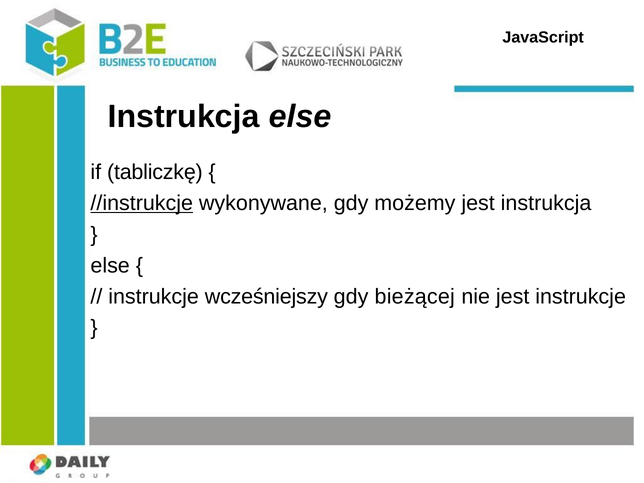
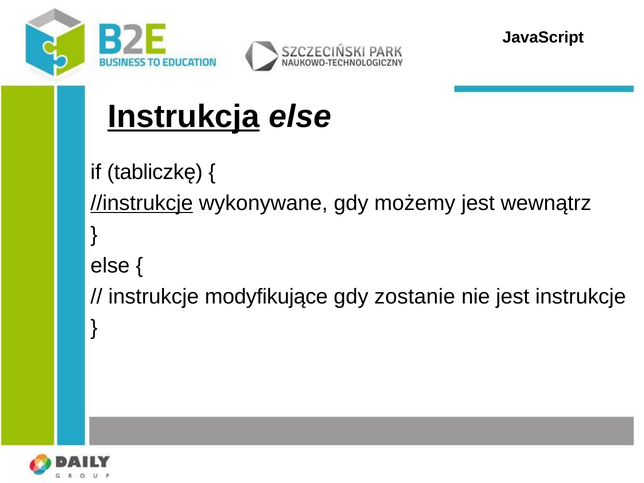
Instrukcja at (184, 117) underline: none -> present
jest instrukcja: instrukcja -> wewnątrz
wcześniejszy: wcześniejszy -> modyfikujące
bieżącej: bieżącej -> zostanie
